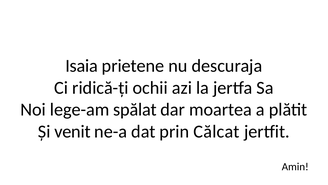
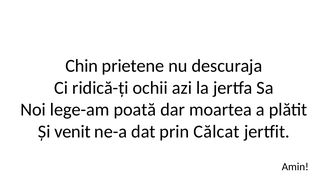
Isaia: Isaia -> Chin
spălat: spălat -> poată
